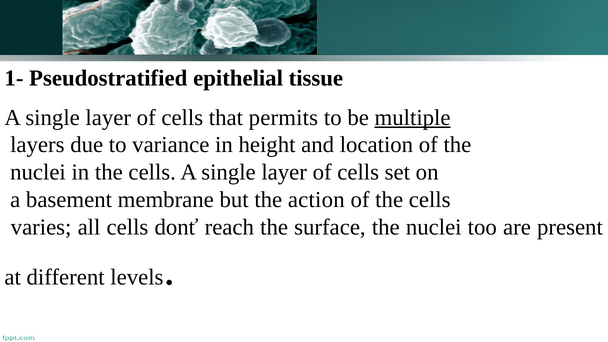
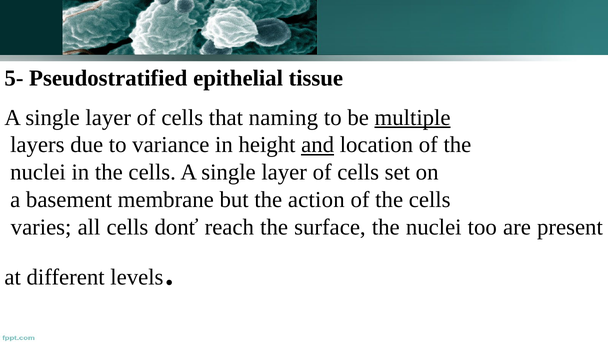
1-: 1- -> 5-
permits: permits -> naming
and underline: none -> present
